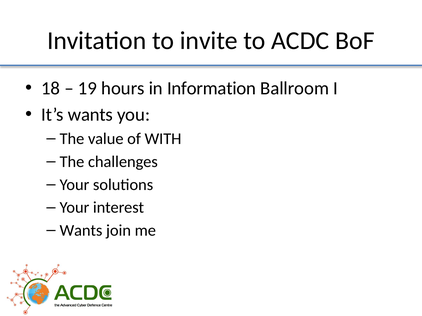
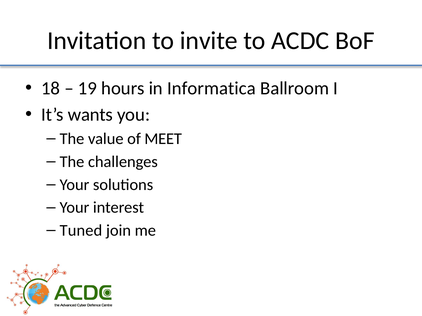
Information: Information -> Informatica
WITH: WITH -> MEET
Wants at (81, 231): Wants -> Tuned
